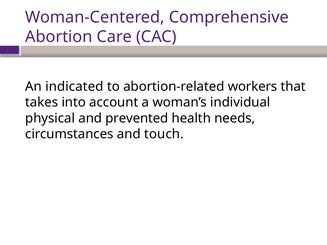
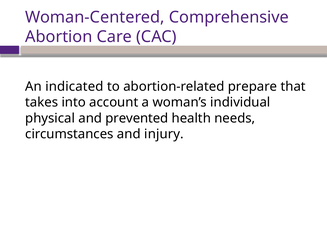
workers: workers -> prepare
touch: touch -> injury
